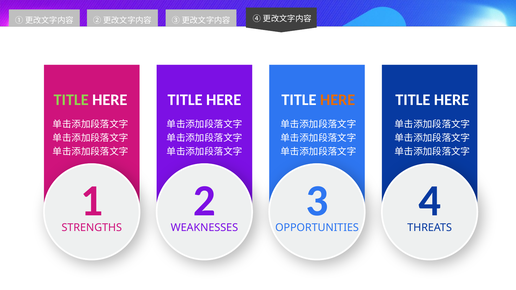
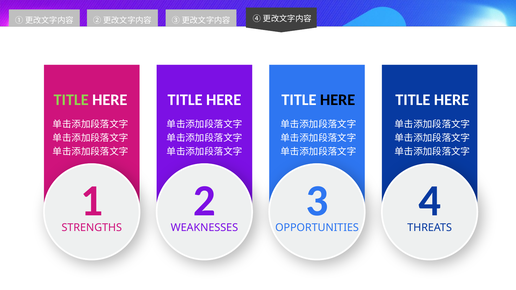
HERE at (338, 100) colour: orange -> black
